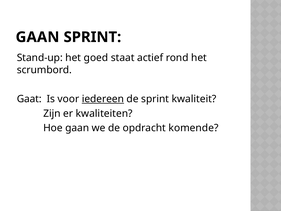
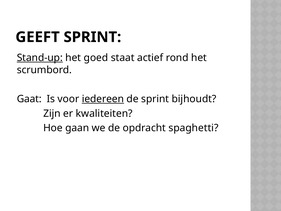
GAAN at (38, 37): GAAN -> GEEFT
Stand-up underline: none -> present
kwaliteit: kwaliteit -> bijhoudt
komende: komende -> spaghetti
